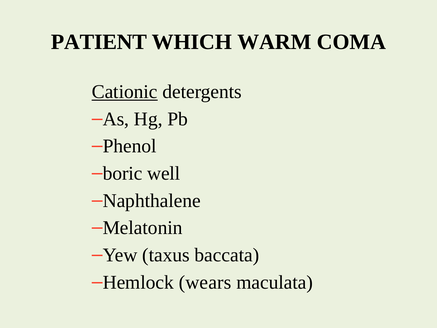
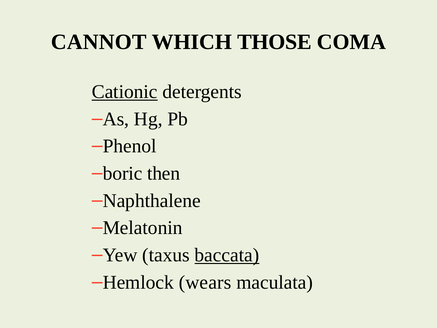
PATIENT: PATIENT -> CANNOT
WARM: WARM -> THOSE
well: well -> then
baccata underline: none -> present
